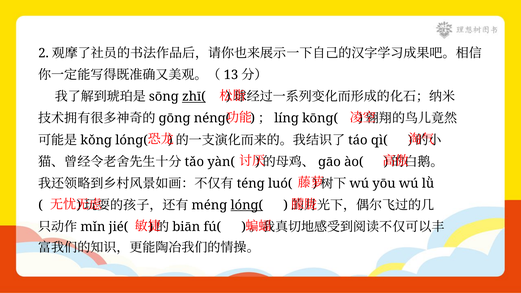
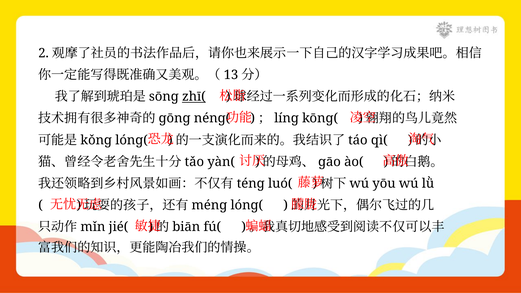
lónɡ( at (247, 205) underline: present -> none
